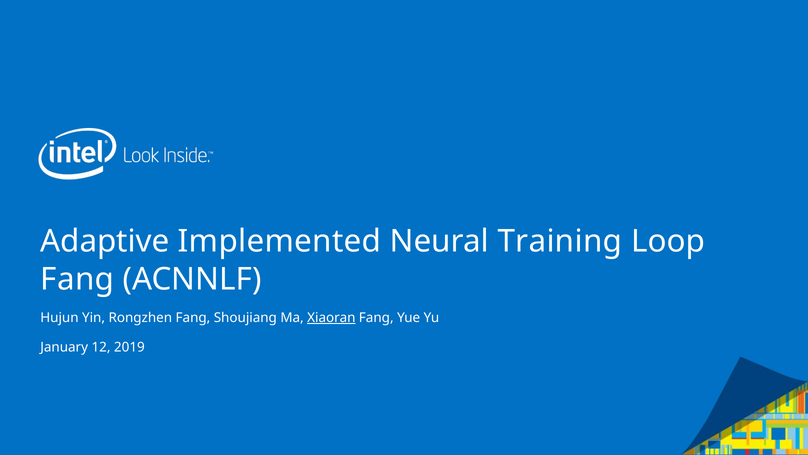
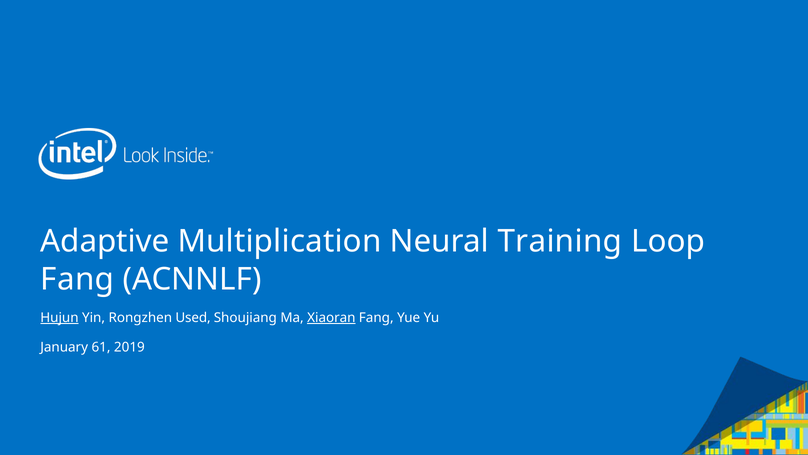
Implemented: Implemented -> Multiplication
Hujun underline: none -> present
Rongzhen Fang: Fang -> Used
12: 12 -> 61
